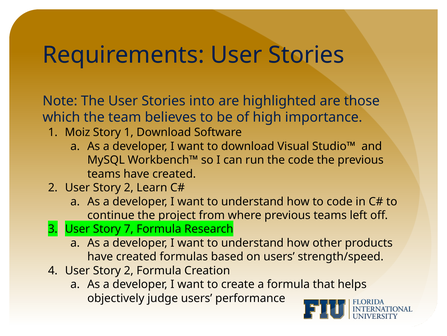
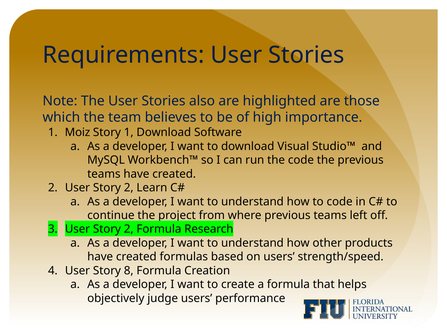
into: into -> also
3 User Story 7: 7 -> 2
4 User Story 2: 2 -> 8
